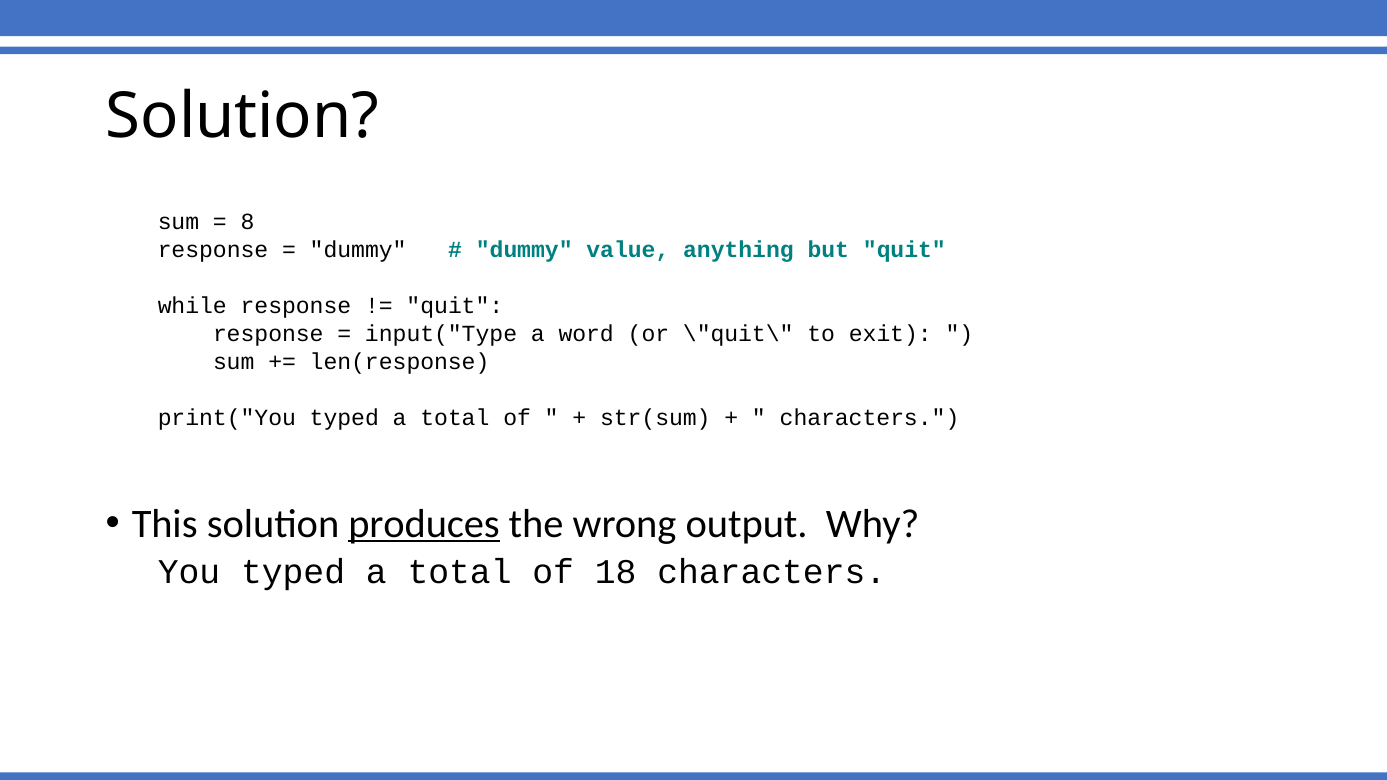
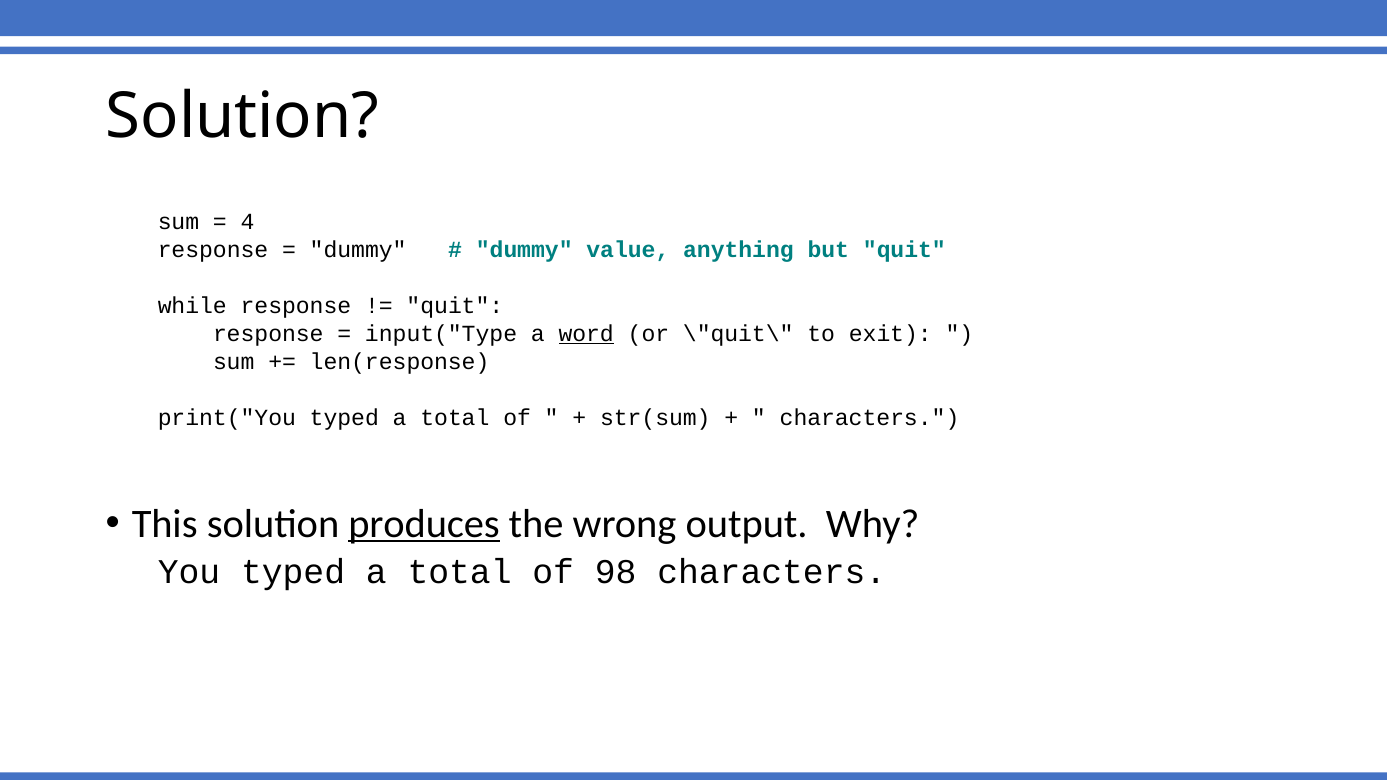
8: 8 -> 4
word underline: none -> present
18: 18 -> 98
